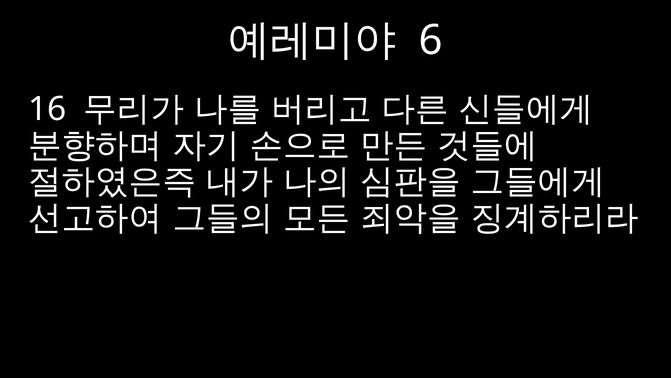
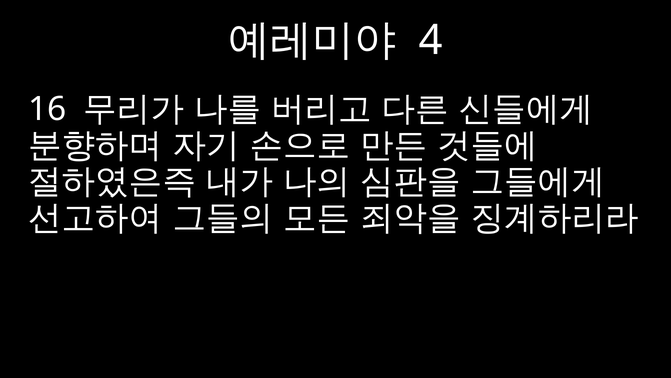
6: 6 -> 4
